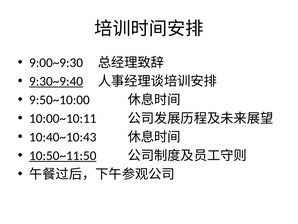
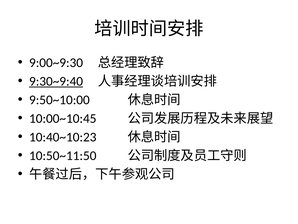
10:00~10:11: 10:00~10:11 -> 10:00~10:45
10:40~10:43: 10:40~10:43 -> 10:40~10:23
10:50~11:50 underline: present -> none
